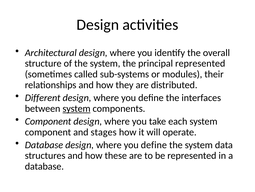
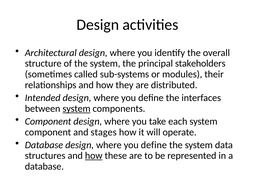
principal represented: represented -> stakeholders
Different: Different -> Intended
how at (94, 155) underline: none -> present
